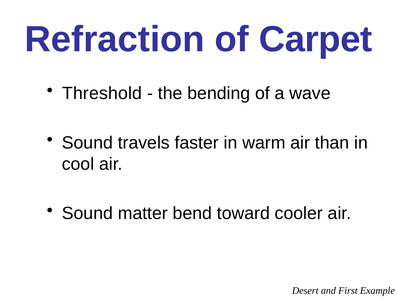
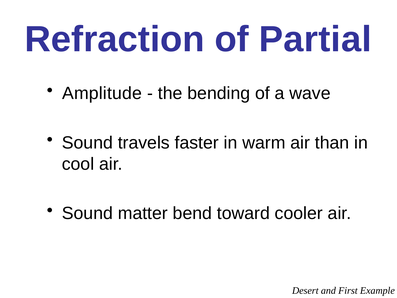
Carpet: Carpet -> Partial
Threshold: Threshold -> Amplitude
